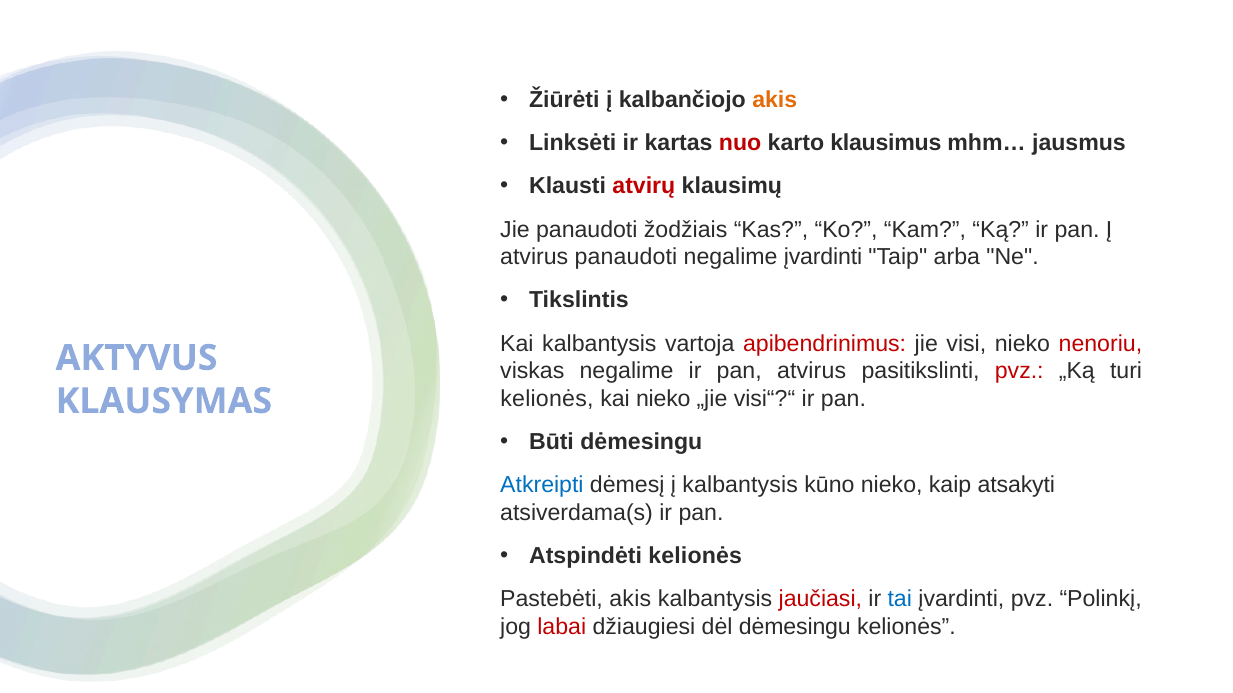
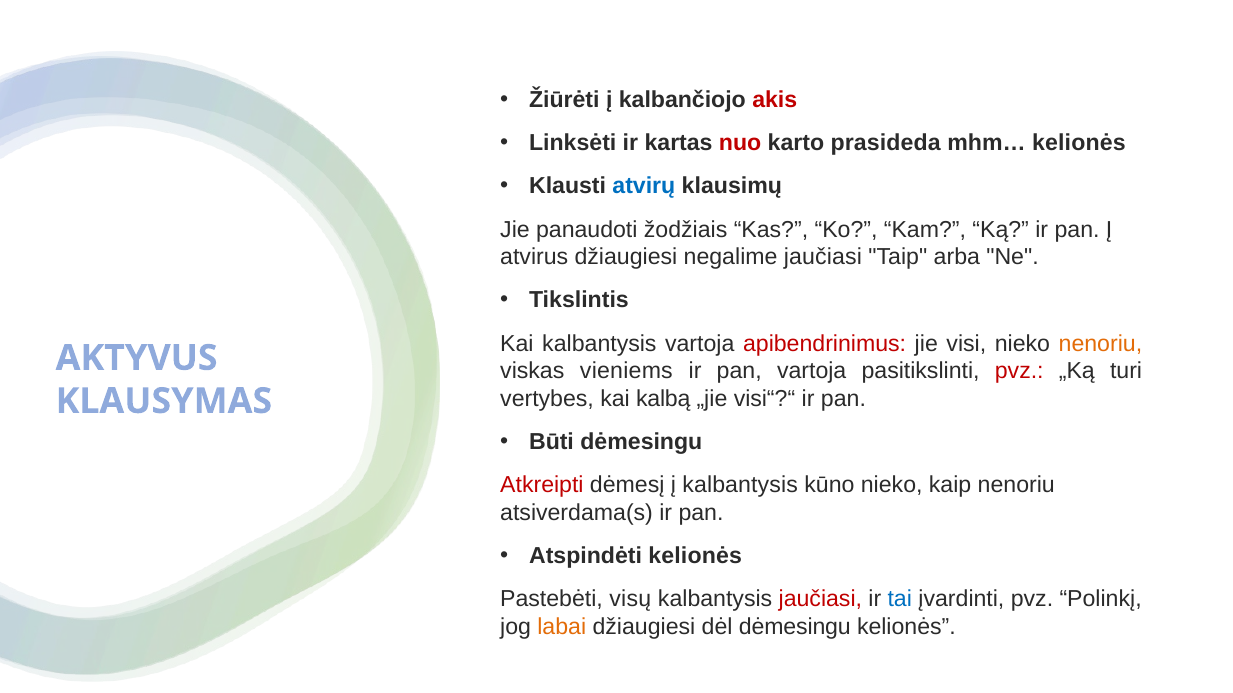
akis at (775, 100) colour: orange -> red
klausimus: klausimus -> prasideda
mhm… jausmus: jausmus -> kelionės
atvirų colour: red -> blue
atvirus panaudoti: panaudoti -> džiaugiesi
negalime įvardinti: įvardinti -> jaučiasi
nenoriu at (1100, 344) colour: red -> orange
viskas negalime: negalime -> vieniems
pan atvirus: atvirus -> vartoja
kelionės at (547, 399): kelionės -> vertybes
kai nieko: nieko -> kalbą
Atkreipti colour: blue -> red
kaip atsakyti: atsakyti -> nenoriu
Pastebėti akis: akis -> visų
labai colour: red -> orange
